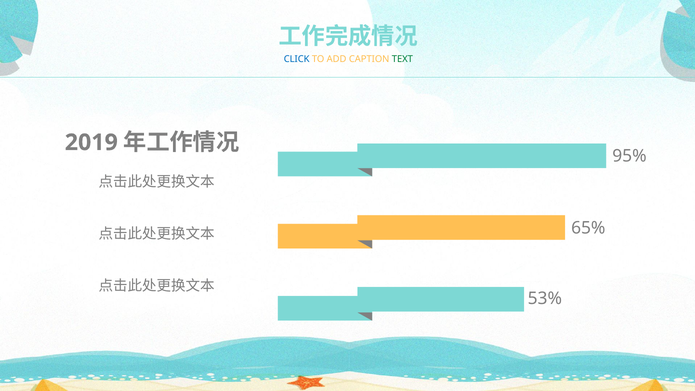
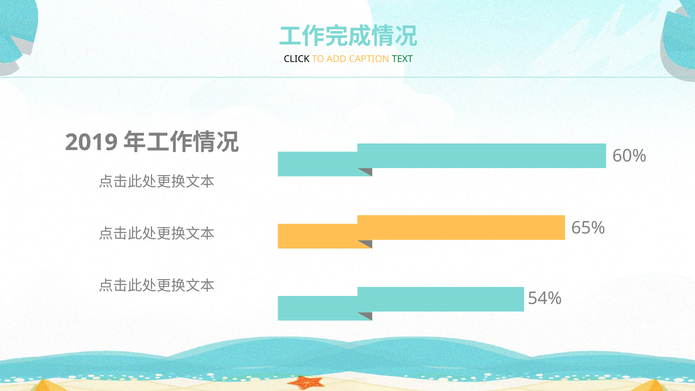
CLICK colour: blue -> black
95%: 95% -> 60%
53%: 53% -> 54%
